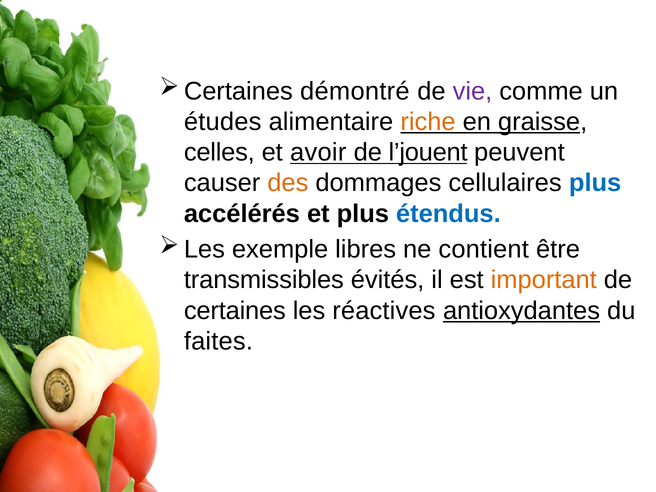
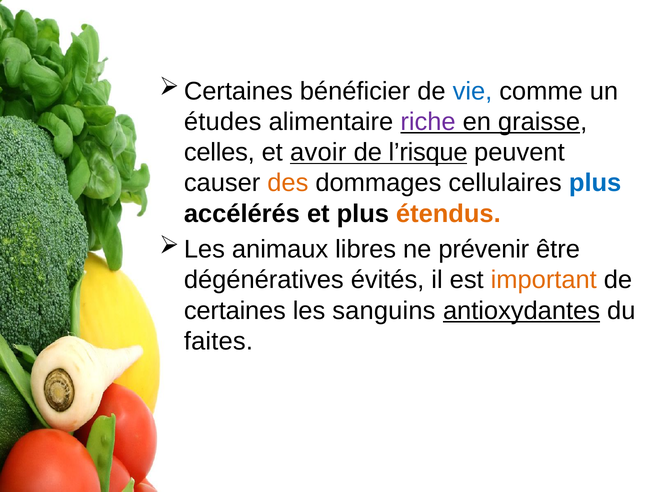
démontré: démontré -> bénéficier
vie colour: purple -> blue
riche colour: orange -> purple
l’jouent: l’jouent -> l’risque
étendus colour: blue -> orange
exemple: exemple -> animaux
contient: contient -> prévenir
transmissibles: transmissibles -> dégénératives
réactives: réactives -> sanguins
